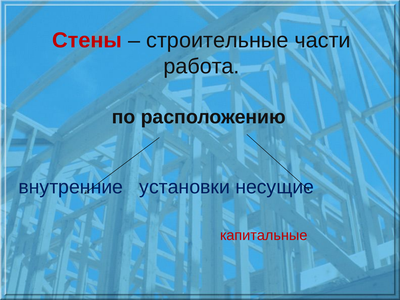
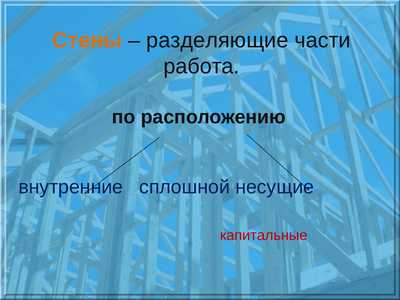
Стены colour: red -> orange
строительные: строительные -> разделяющие
установки: установки -> сплошной
